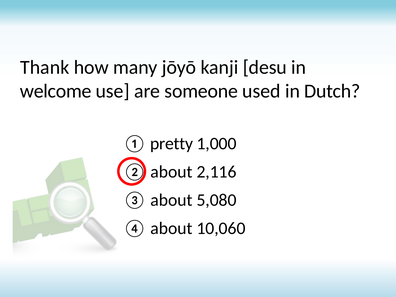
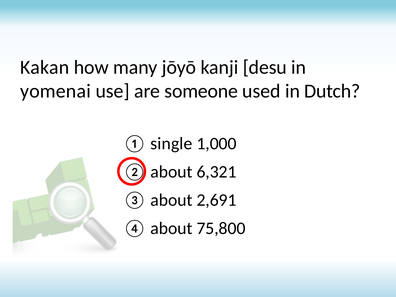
Thank: Thank -> Kakan
welcome: welcome -> yomenai
pretty: pretty -> single
2,116: 2,116 -> 6,321
5,080: 5,080 -> 2,691
10,060: 10,060 -> 75,800
